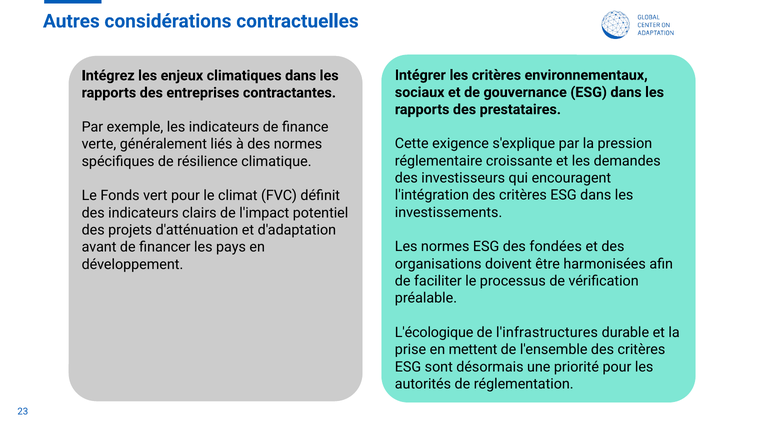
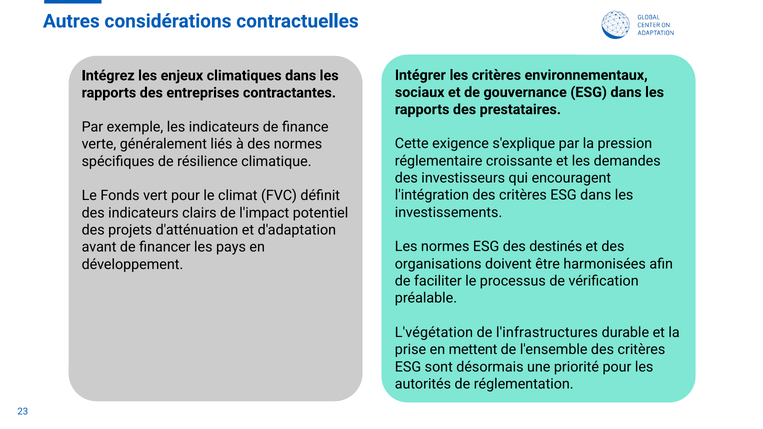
fondées: fondées -> destinés
L'écologique: L'écologique -> L'végétation
